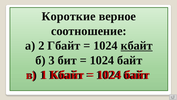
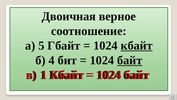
Короткие: Короткие -> Двоичная
2: 2 -> 5
3: 3 -> 4
байт at (130, 60) underline: none -> present
